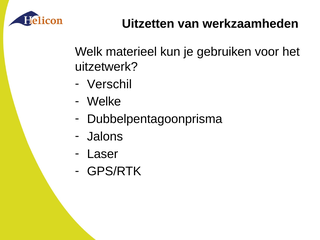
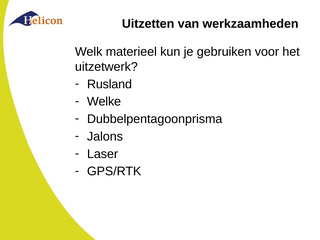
Verschil: Verschil -> Rusland
